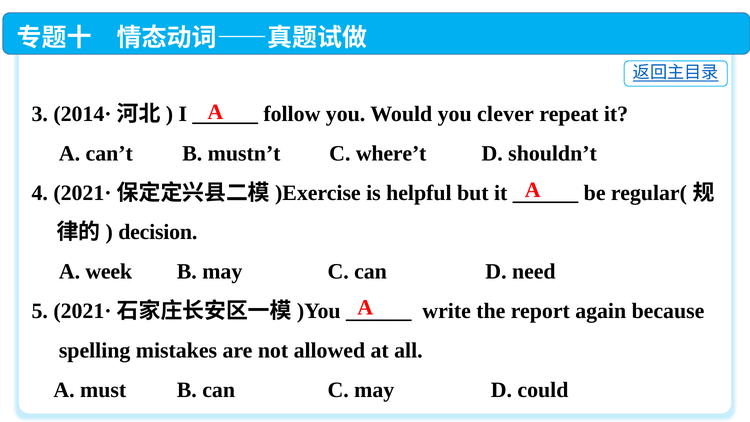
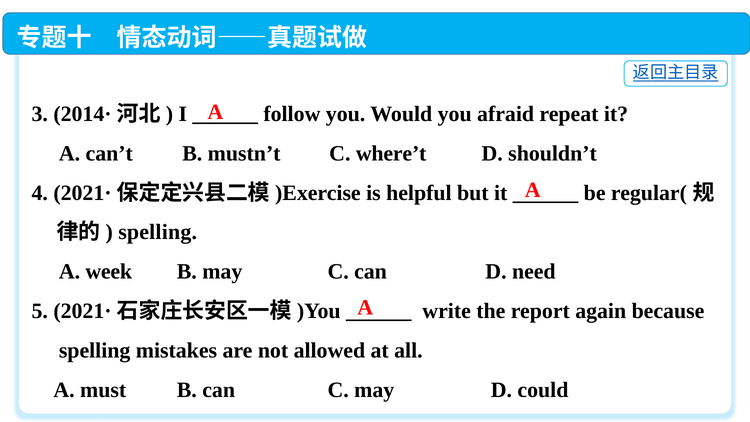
clever: clever -> afraid
decision at (158, 232): decision -> spelling
